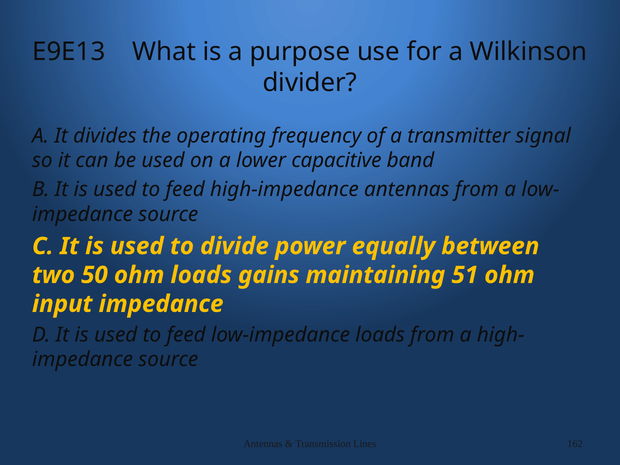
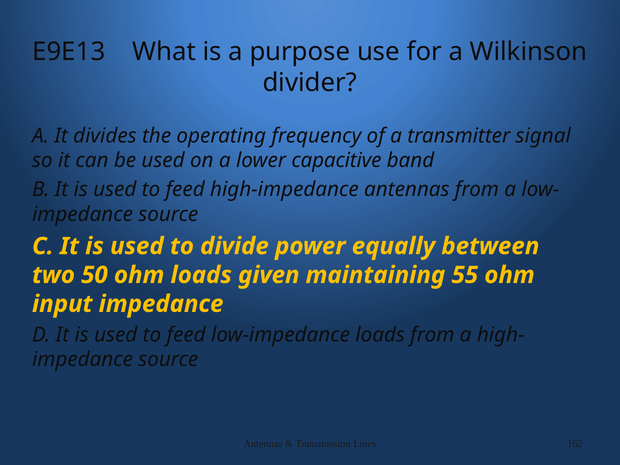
gains: gains -> given
51: 51 -> 55
